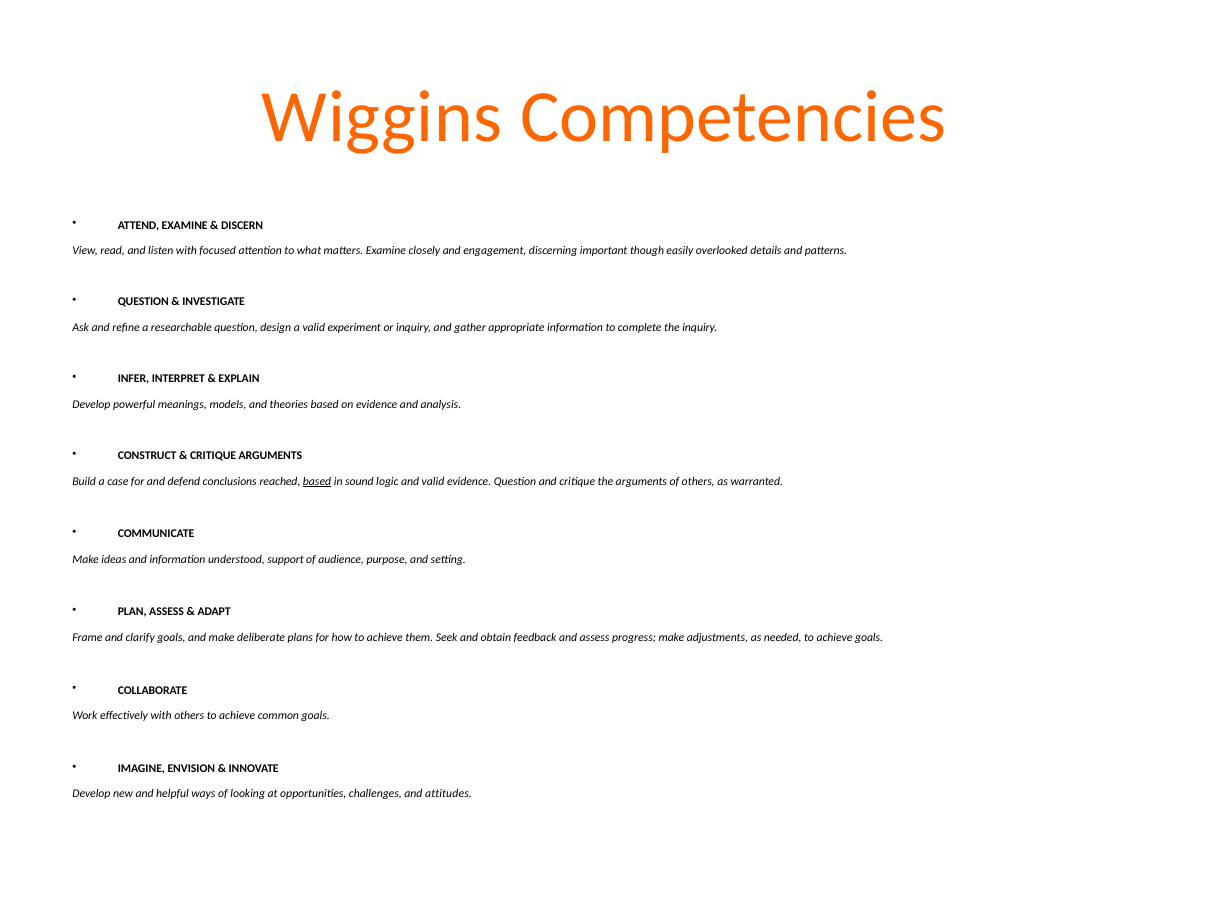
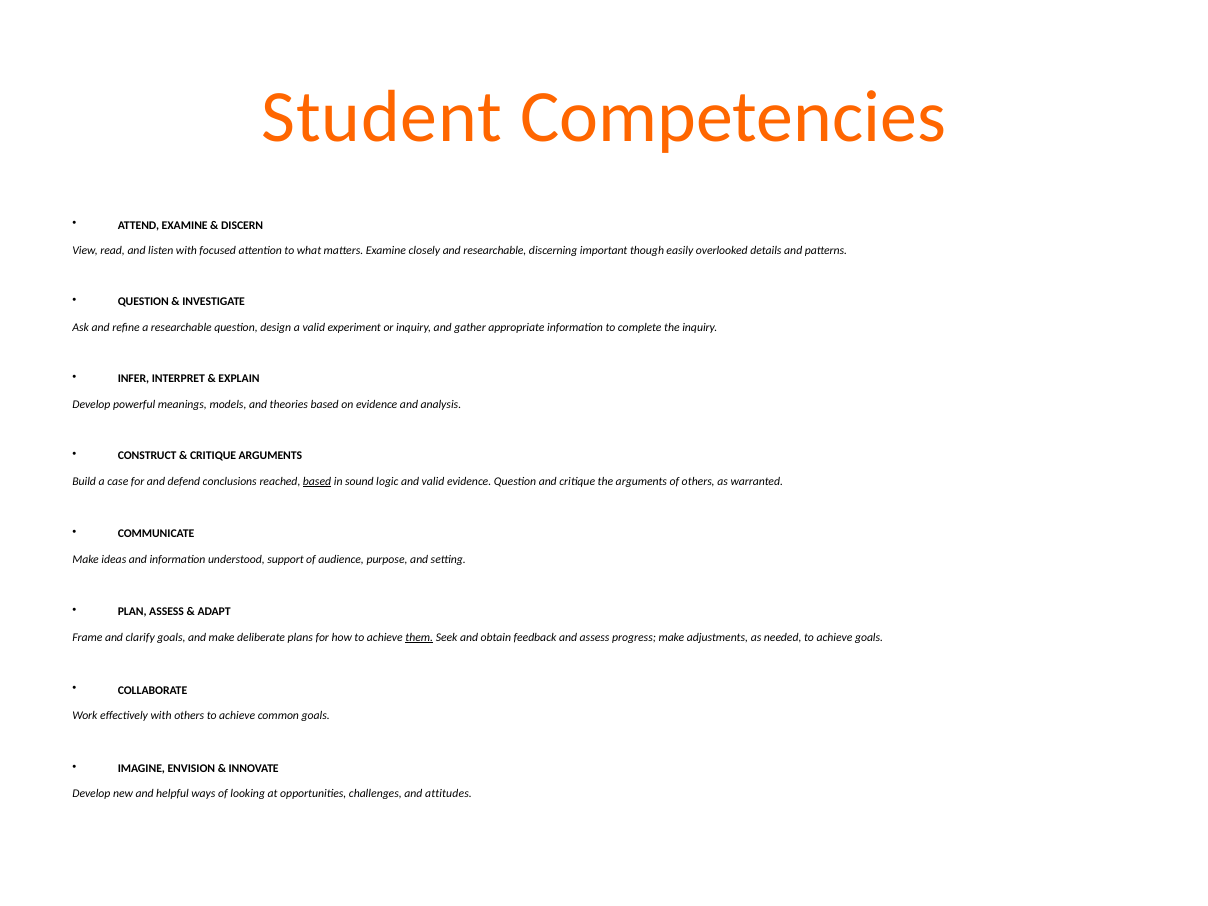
Wiggins: Wiggins -> Student
and engagement: engagement -> researchable
them underline: none -> present
